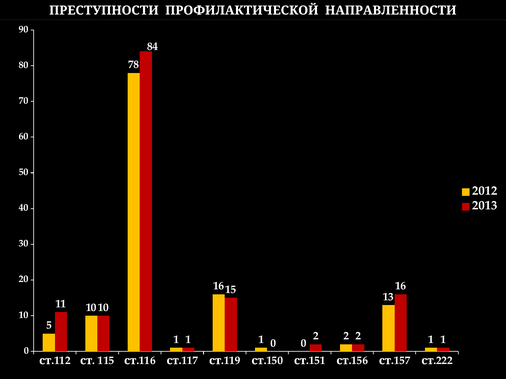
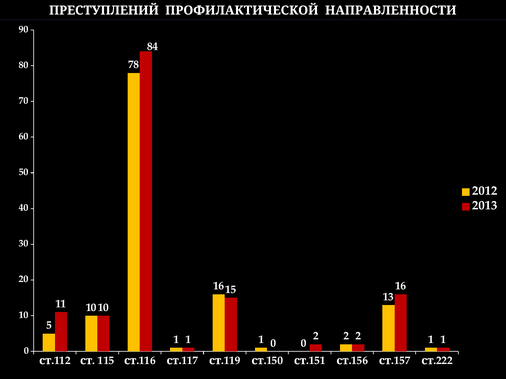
ПРЕСТУПНОСТИ: ПРЕСТУПНОСТИ -> ПРЕСТУПЛЕНИЙ
